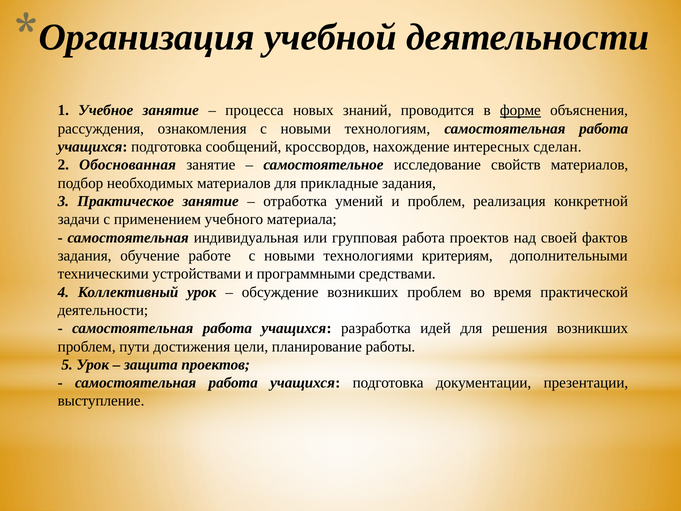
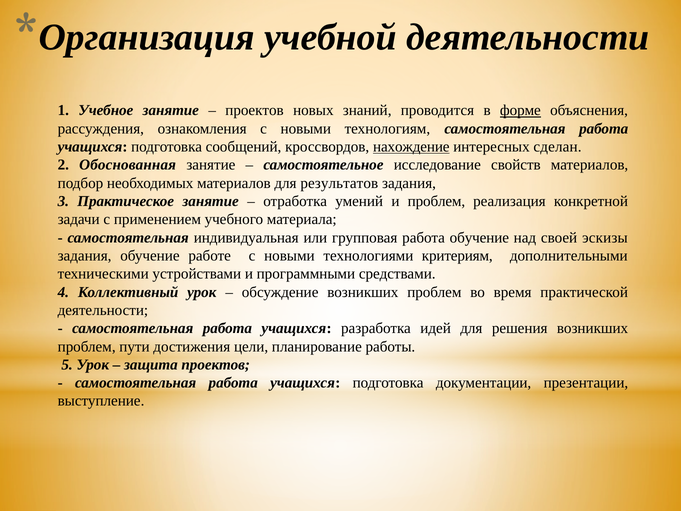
процесса at (255, 110): процесса -> проектов
нахождение underline: none -> present
прикладные: прикладные -> результатов
работа проектов: проектов -> обучение
фактов: фактов -> эскизы
